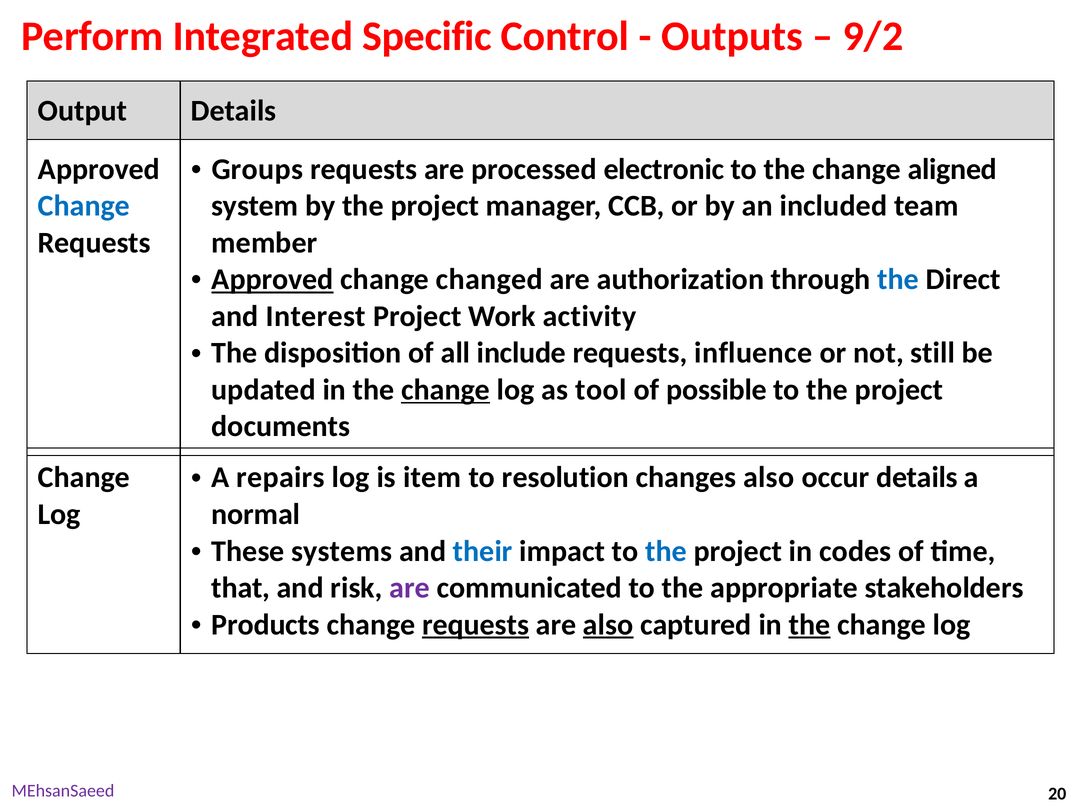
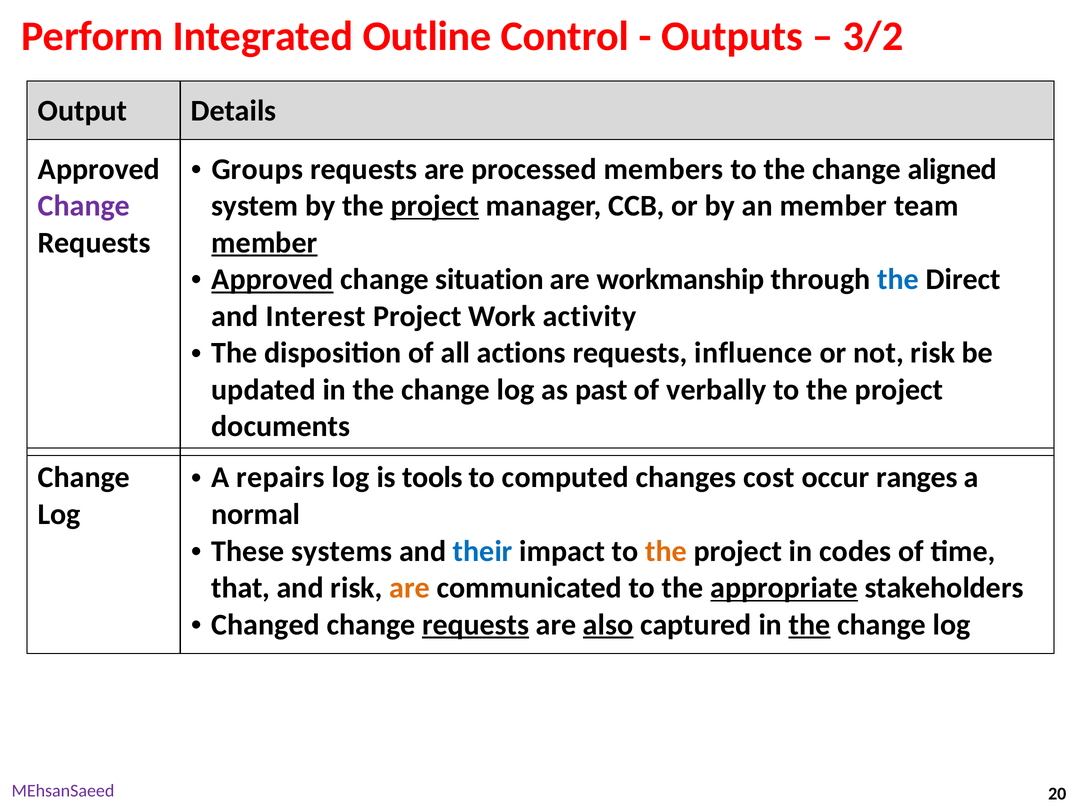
Specific: Specific -> Outline
9/2: 9/2 -> 3/2
electronic: electronic -> members
Change at (84, 206) colour: blue -> purple
project at (435, 206) underline: none -> present
an included: included -> member
member at (264, 243) underline: none -> present
changed: changed -> situation
authorization: authorization -> workmanship
include: include -> actions
not still: still -> risk
change at (446, 390) underline: present -> none
tool: tool -> past
possible: possible -> verbally
item: item -> tools
resolution: resolution -> computed
changes also: also -> cost
occur details: details -> ranges
the at (666, 551) colour: blue -> orange
are at (410, 588) colour: purple -> orange
appropriate underline: none -> present
Products: Products -> Changed
